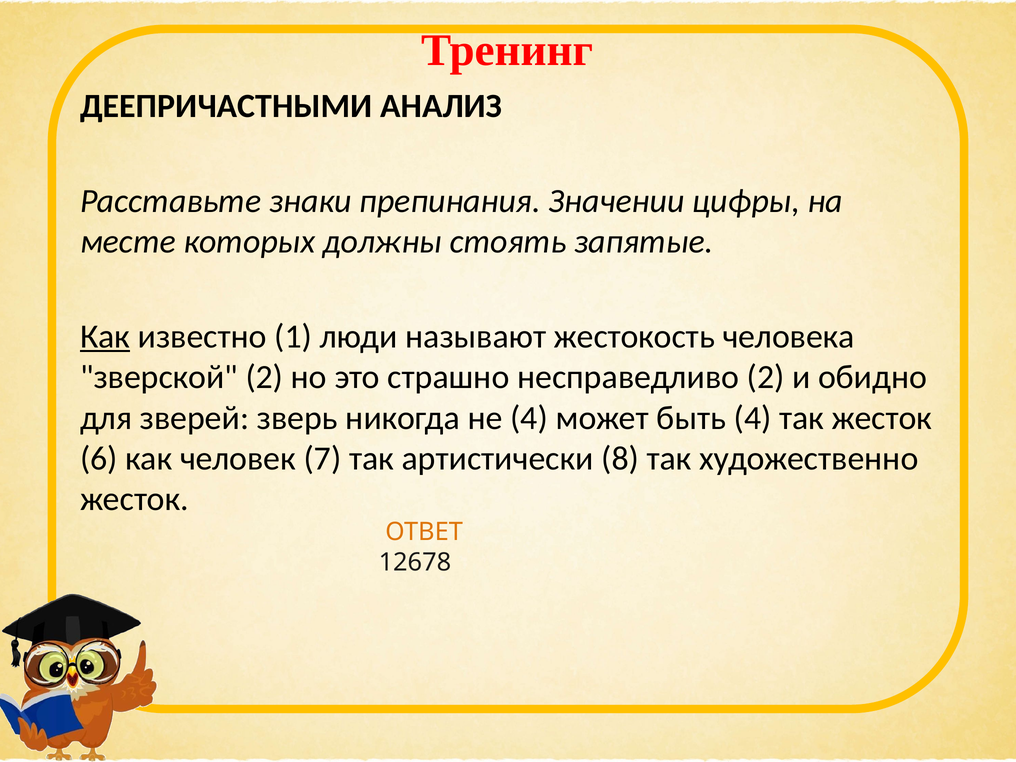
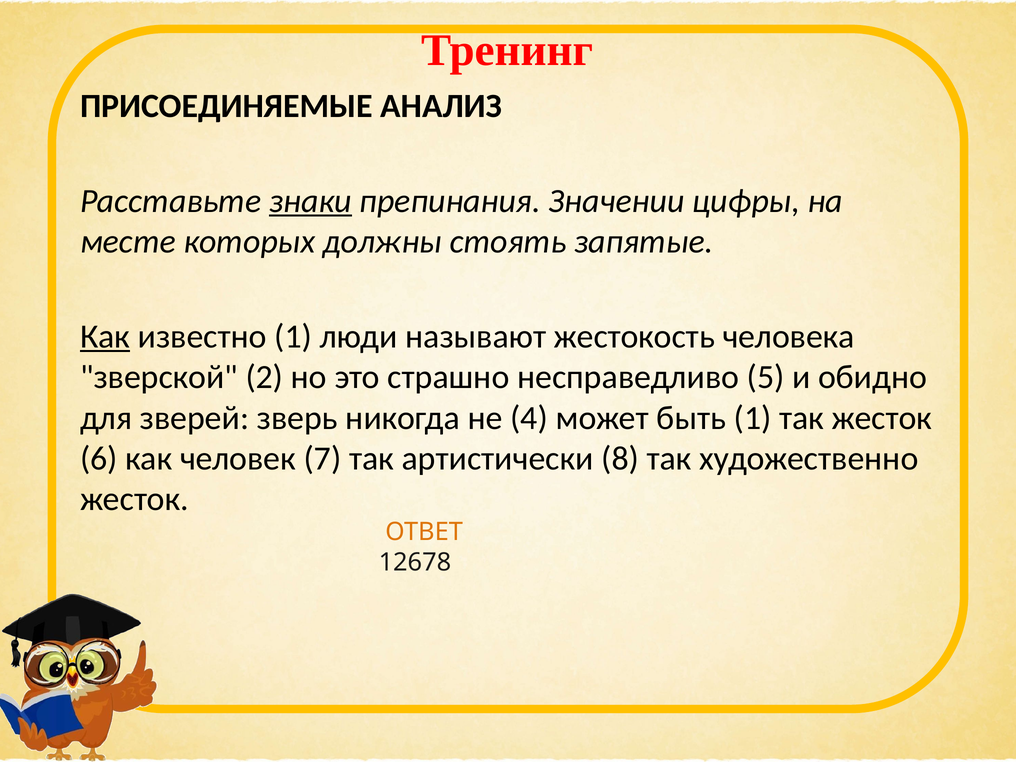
ДЕЕПРИЧАСТНЫМИ: ДЕЕПРИЧАСТНЫМИ -> ПРИСОЕДИНЯЕМЫЕ
знаки underline: none -> present
несправедливо 2: 2 -> 5
быть 4: 4 -> 1
